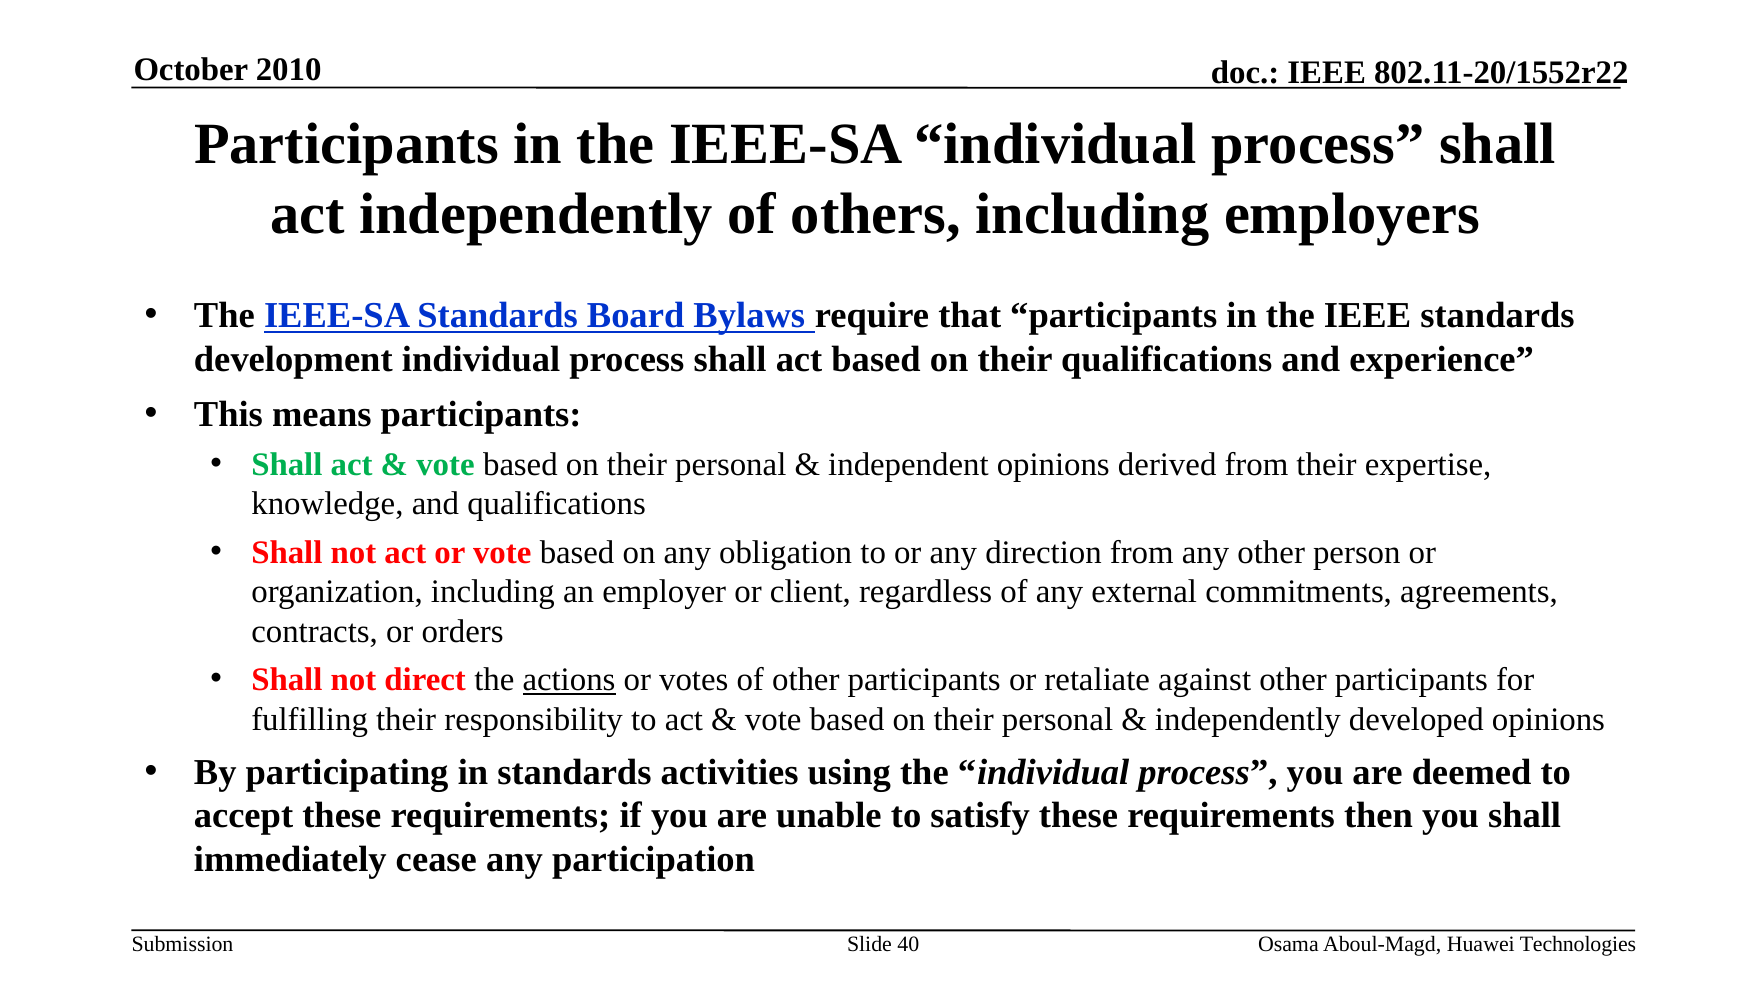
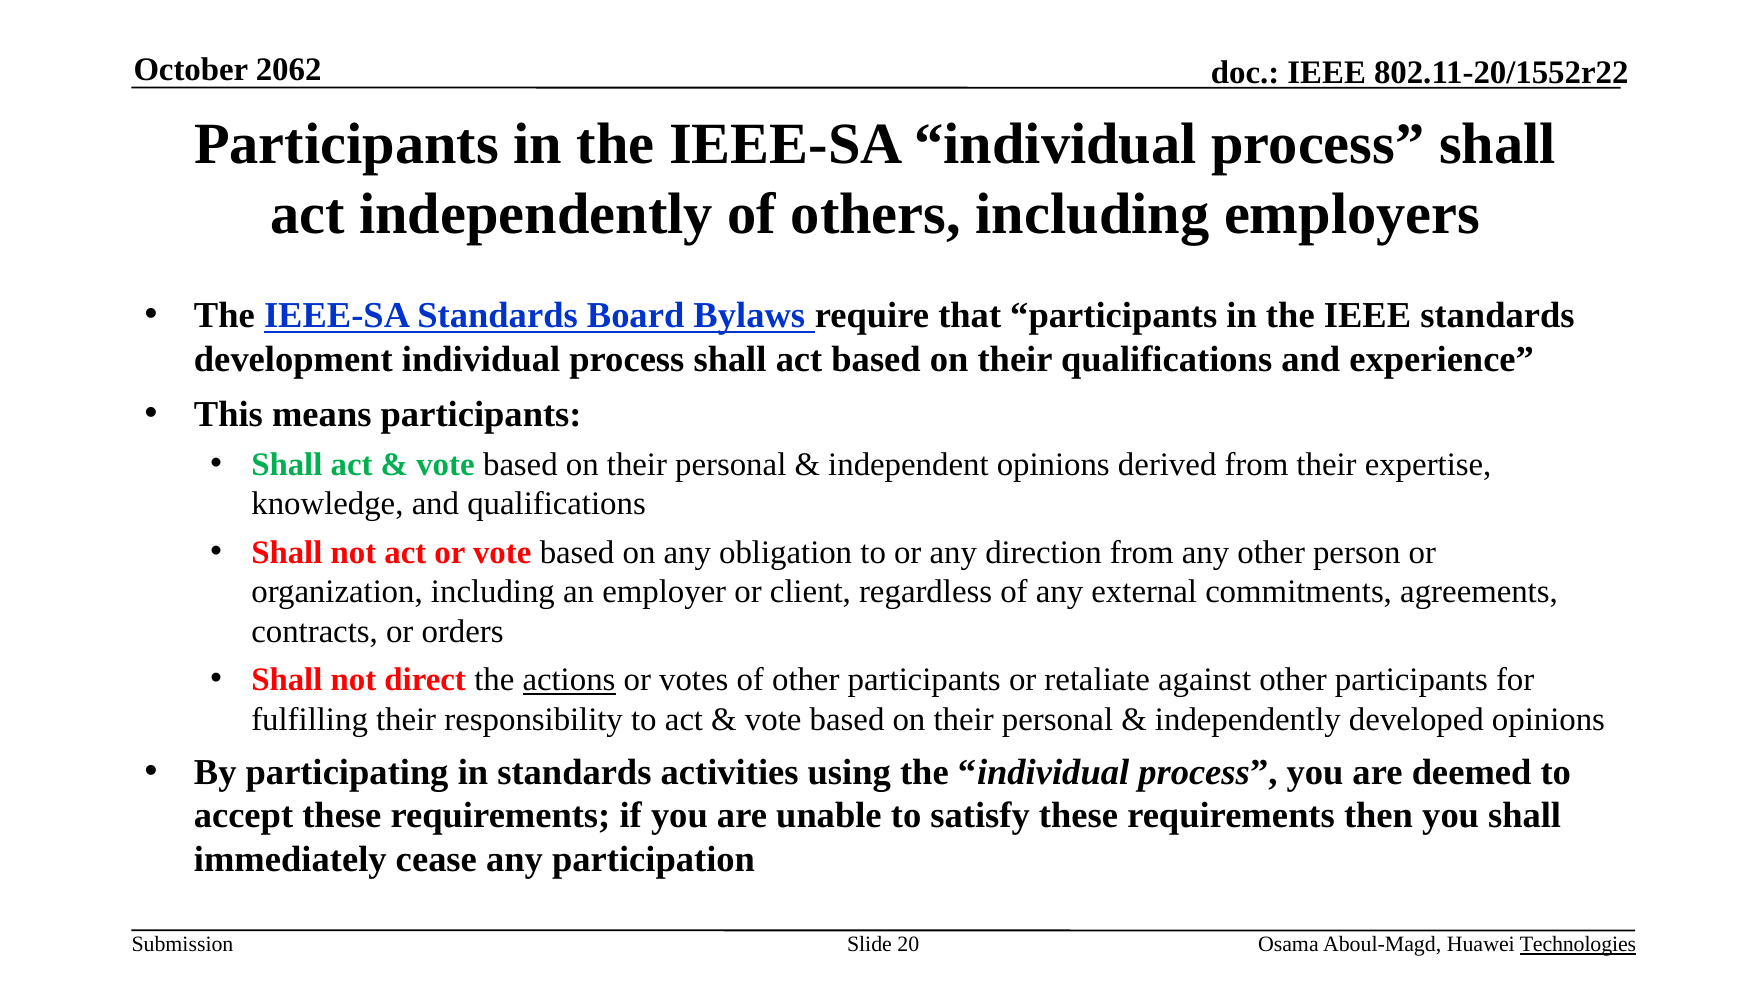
2010: 2010 -> 2062
40: 40 -> 20
Technologies underline: none -> present
